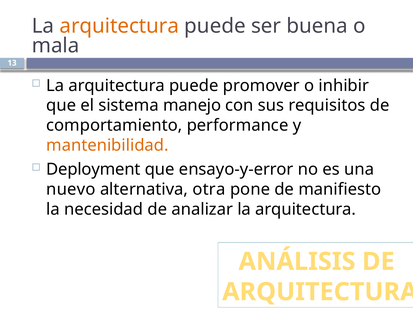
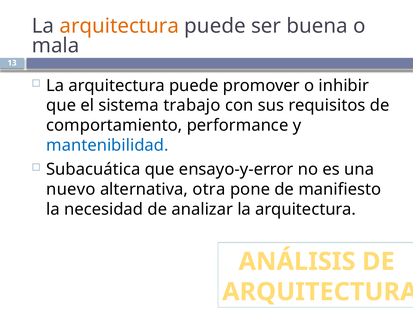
manejo: manejo -> trabajo
mantenibilidad colour: orange -> blue
Deployment: Deployment -> Subacuática
